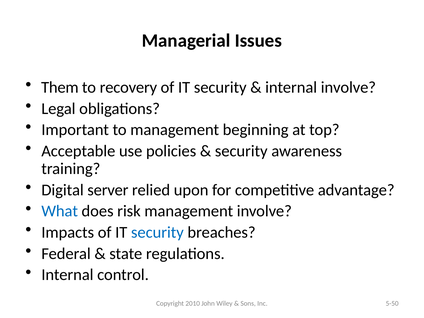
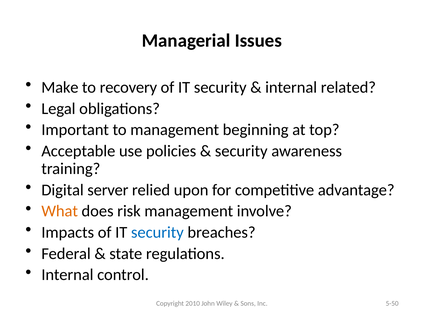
Them: Them -> Make
internal involve: involve -> related
What colour: blue -> orange
